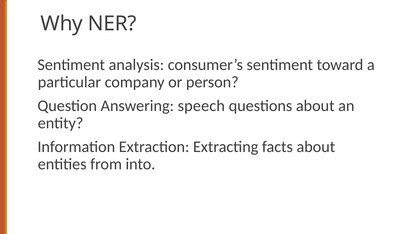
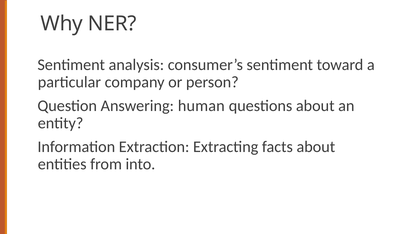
speech: speech -> human
